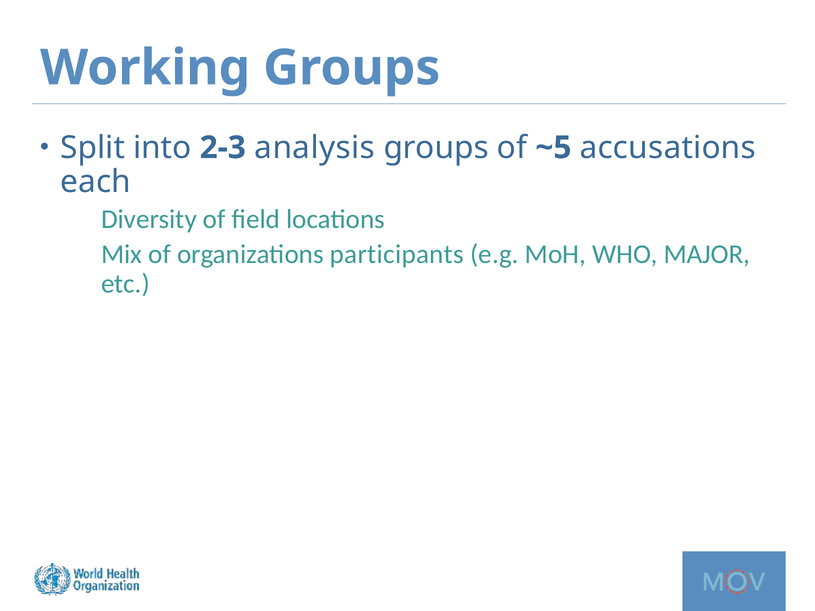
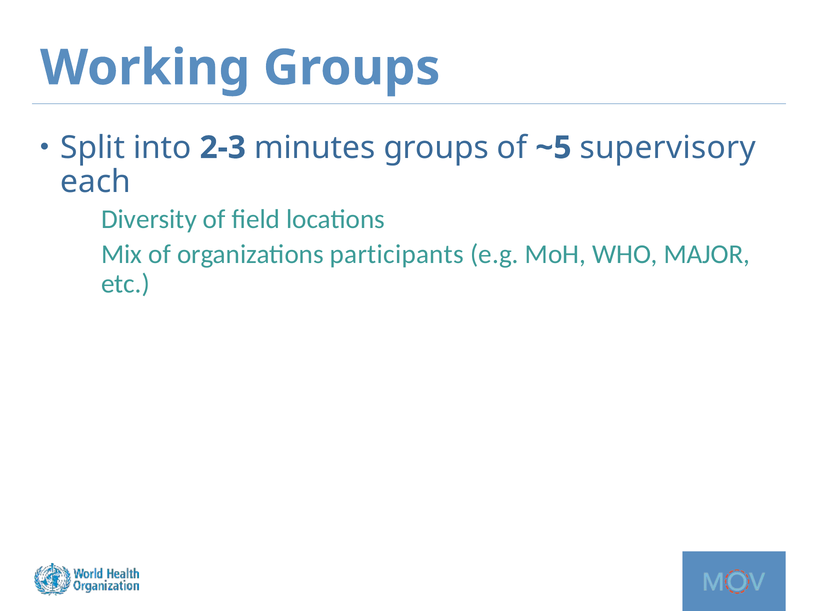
analysis: analysis -> minutes
accusations: accusations -> supervisory
